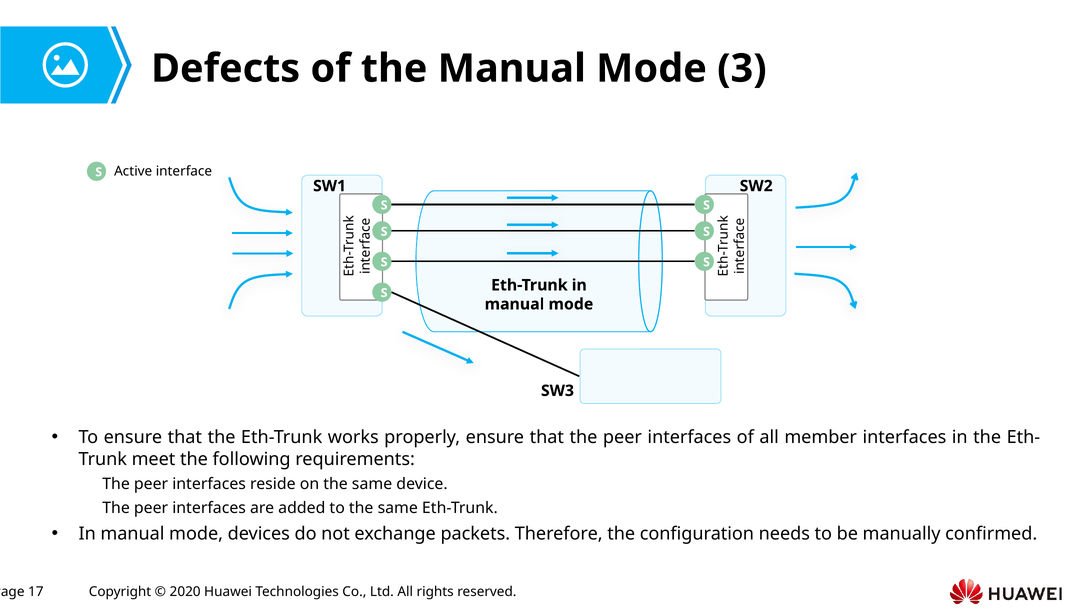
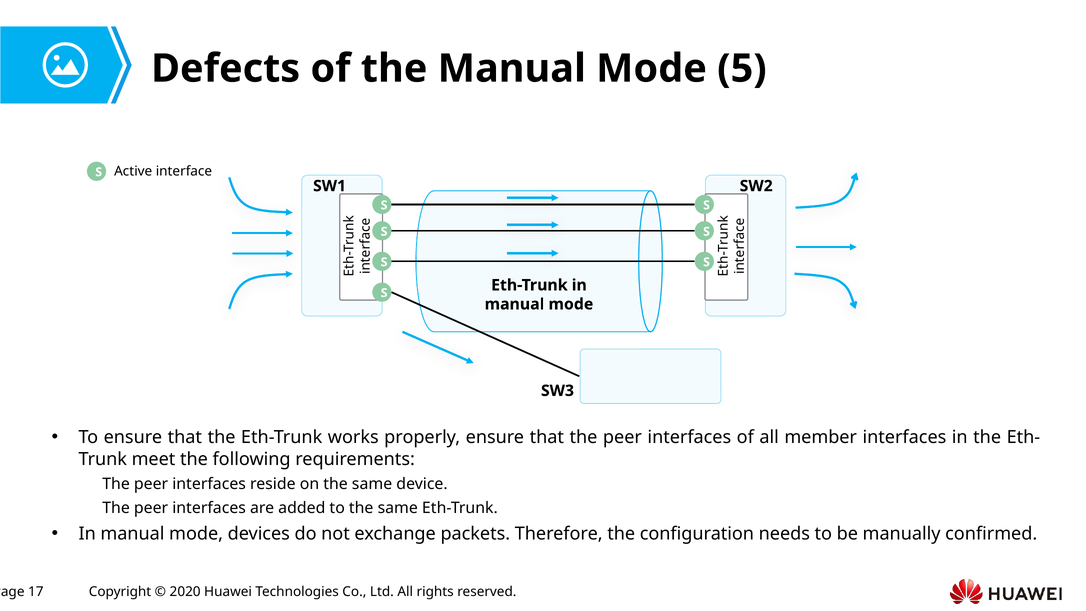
3: 3 -> 5
